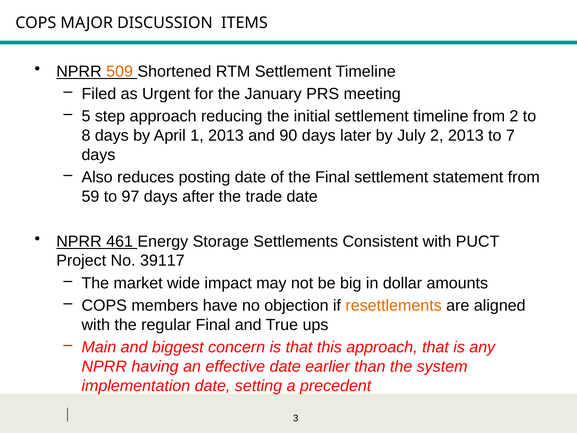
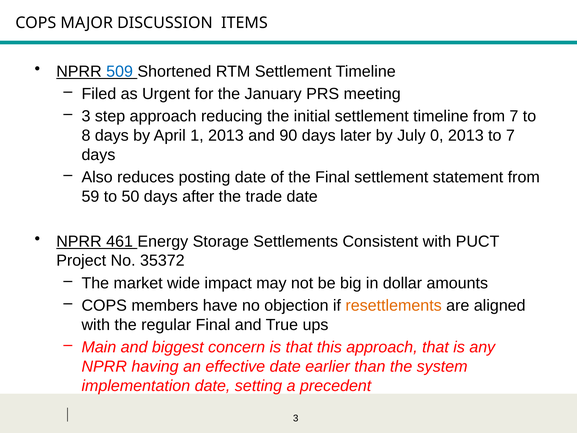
509 colour: orange -> blue
5 at (86, 116): 5 -> 3
from 2: 2 -> 7
July 2: 2 -> 0
97: 97 -> 50
39117: 39117 -> 35372
